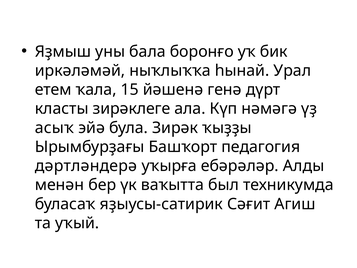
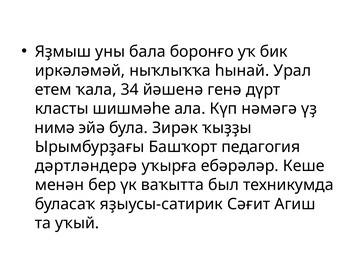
15: 15 -> 34
зирәклеге: зирәклеге -> шишмәһе
асыҡ: асыҡ -> нимә
Алды: Алды -> Кеше
